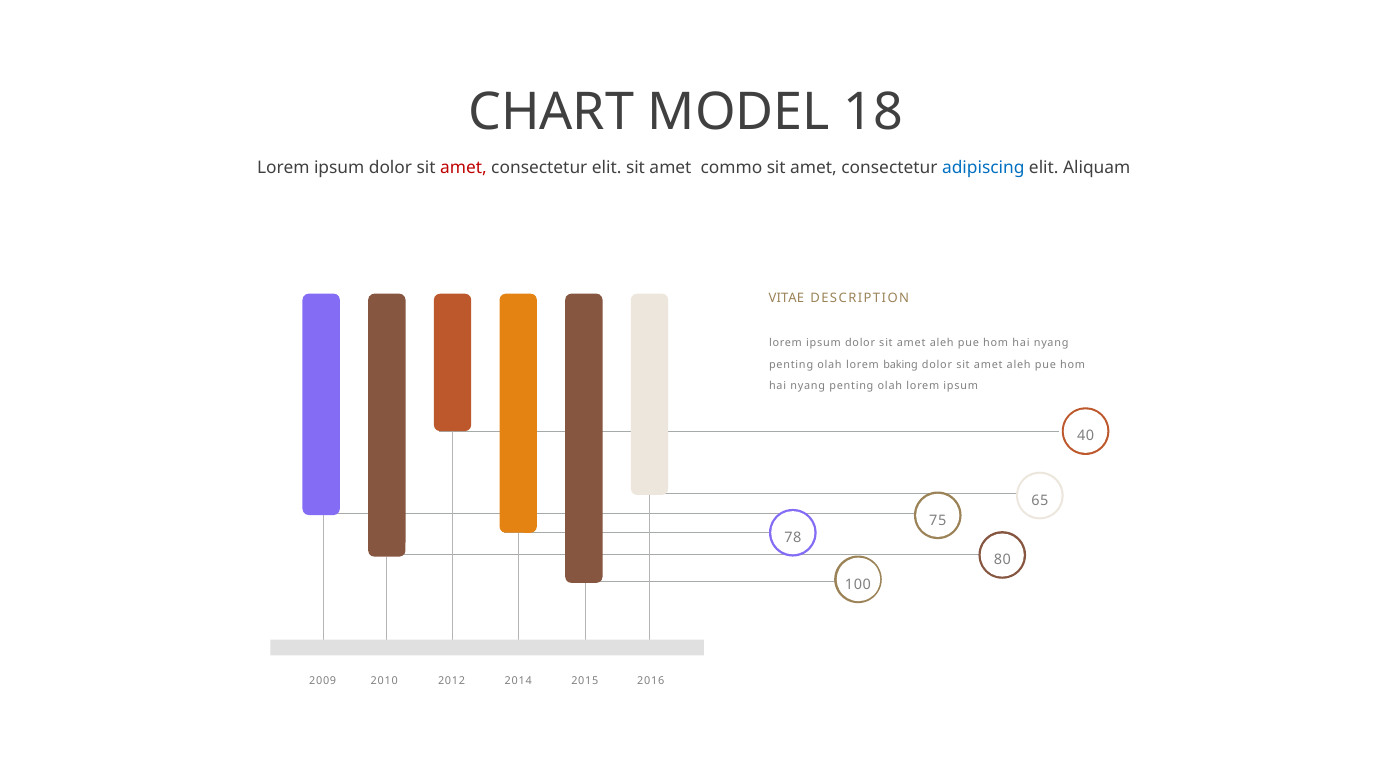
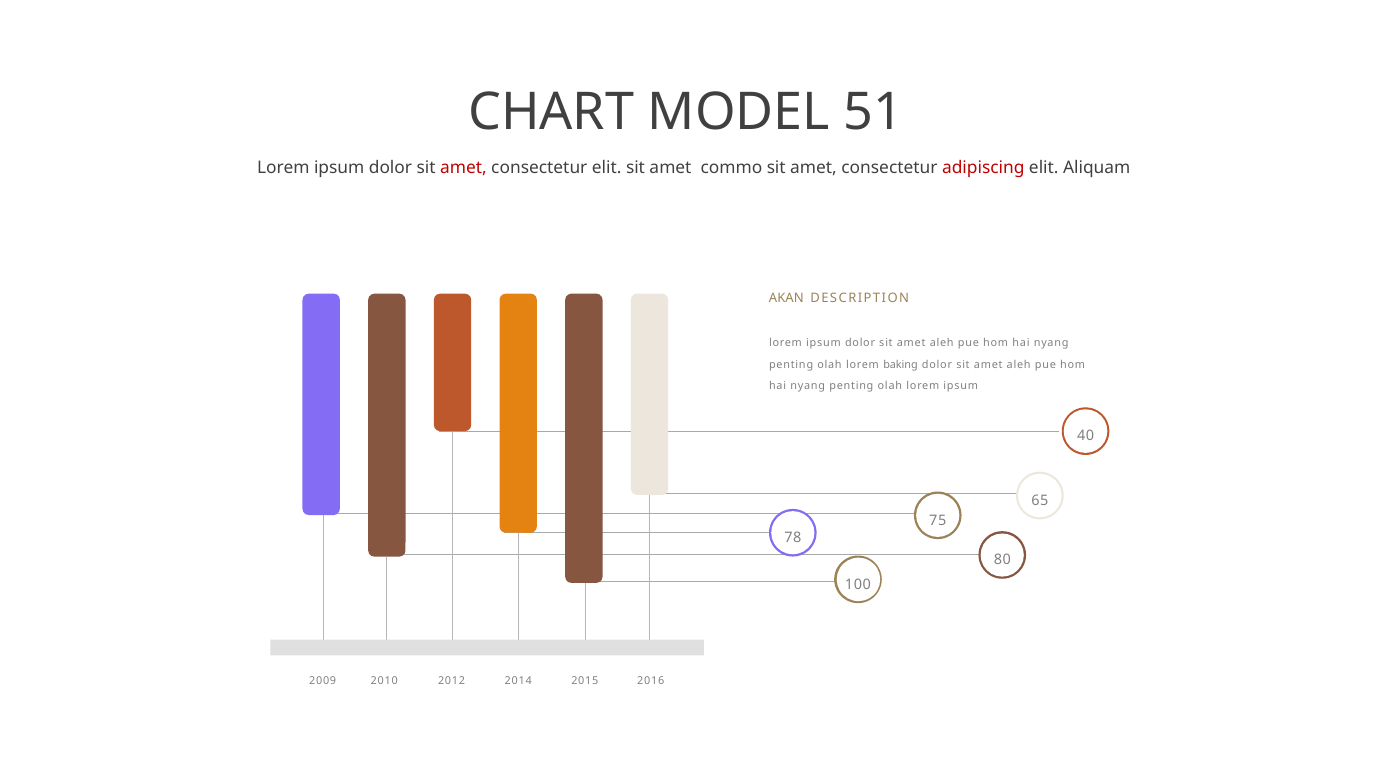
18: 18 -> 51
adipiscing colour: blue -> red
VITAE: VITAE -> AKAN
